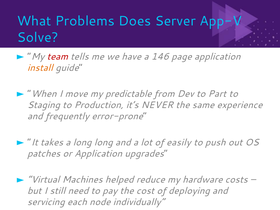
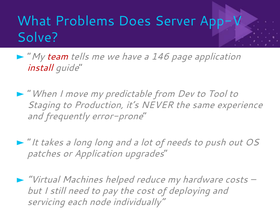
install colour: orange -> red
Part: Part -> Tool
easily: easily -> needs
